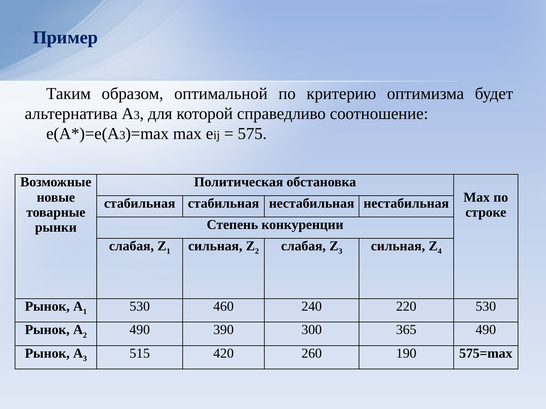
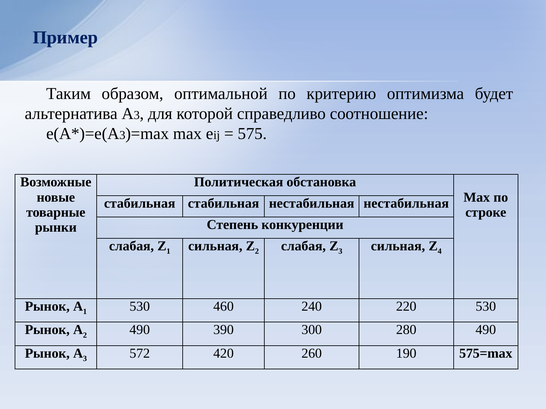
365: 365 -> 280
515: 515 -> 572
